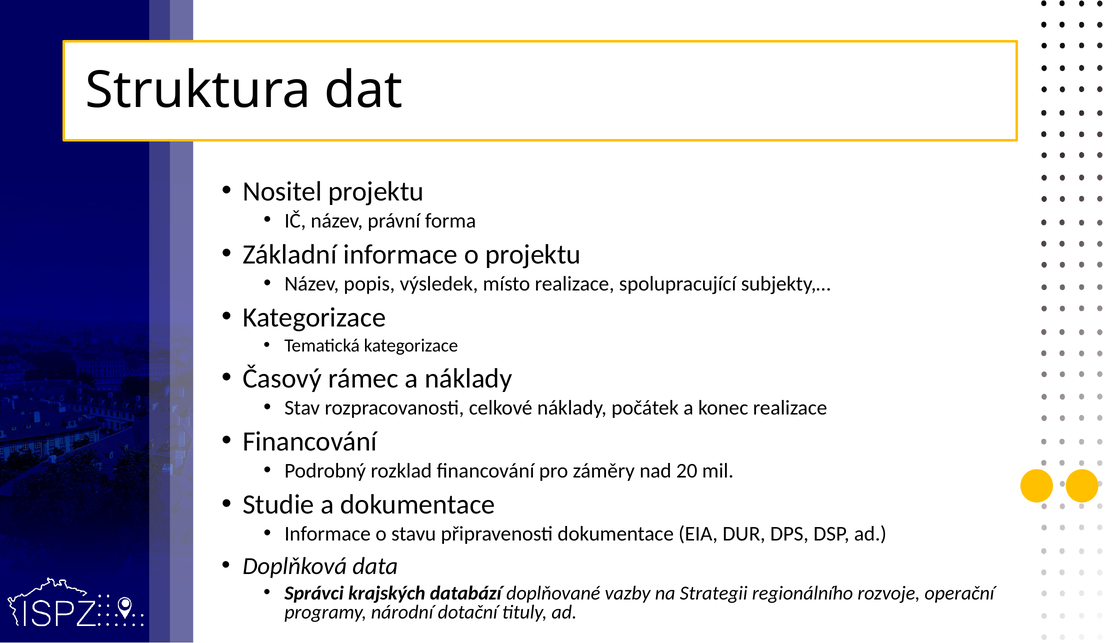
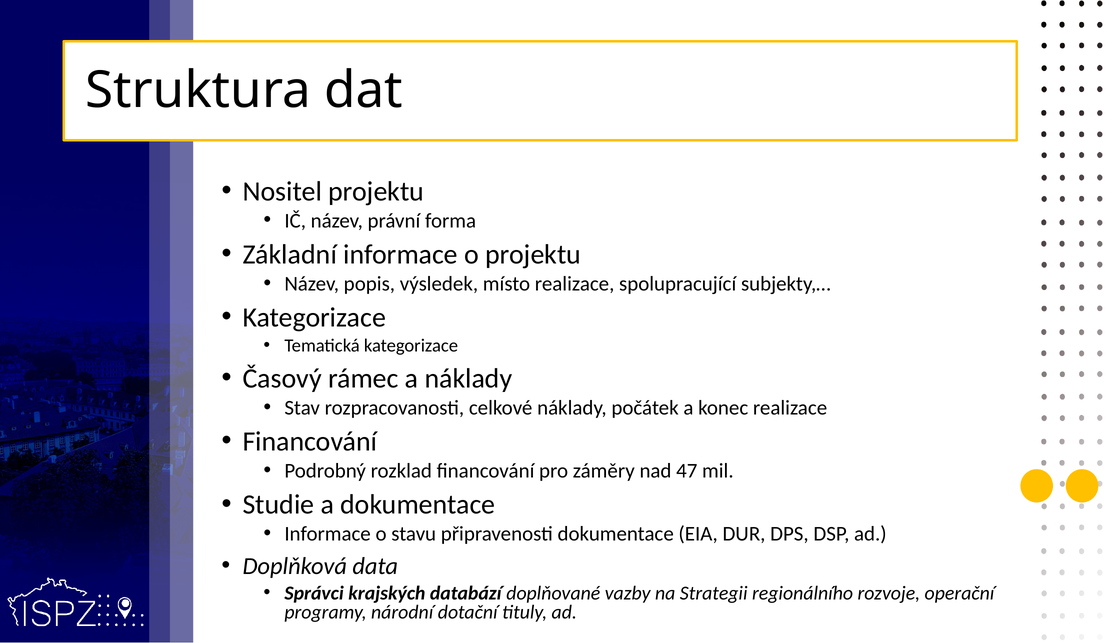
20: 20 -> 47
